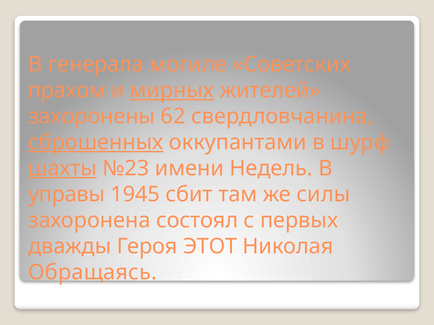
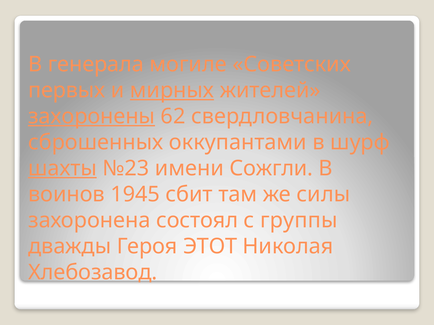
прахом: прахом -> первых
захоронены underline: none -> present
сброшенных underline: present -> none
Недель: Недель -> Сожгли
управы: управы -> воинов
первых: первых -> группы
Обращаясь: Обращаясь -> Хлебозавод
